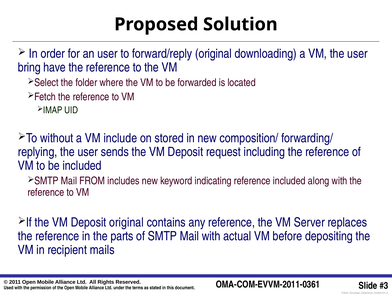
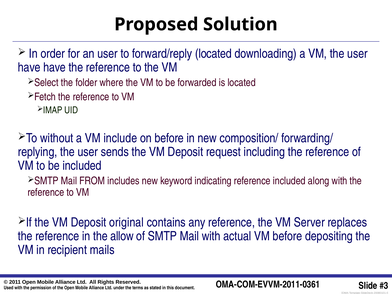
forward/reply original: original -> located
bring at (29, 67): bring -> have
on stored: stored -> before
parts: parts -> allow
